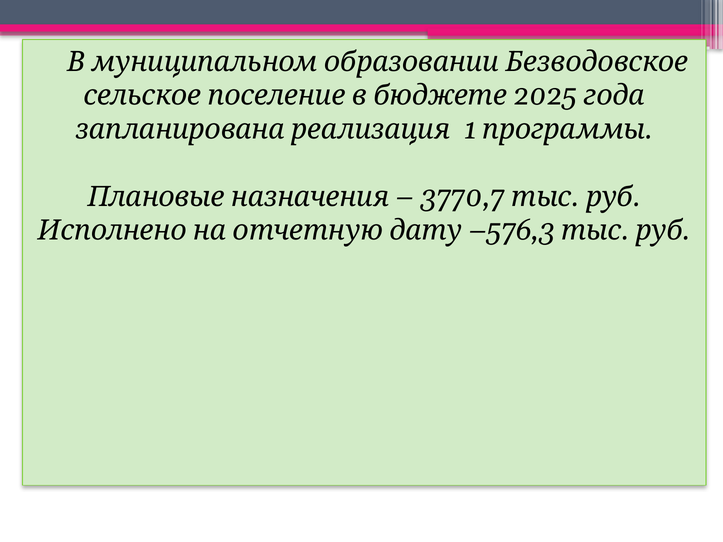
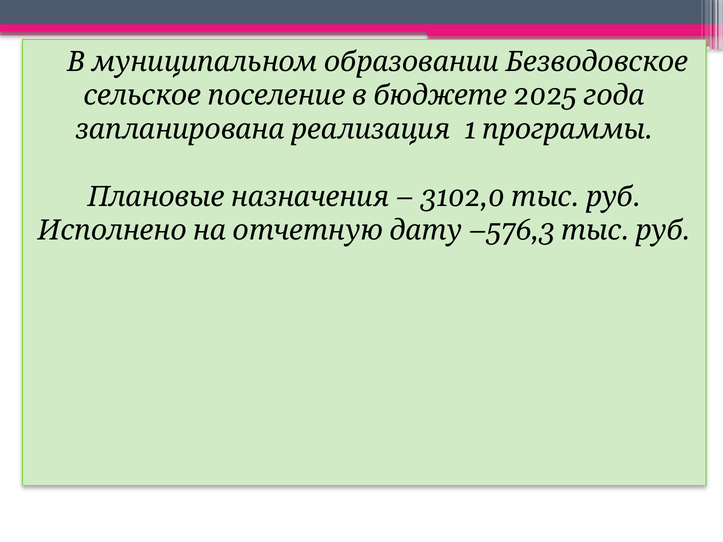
3770,7: 3770,7 -> 3102,0
